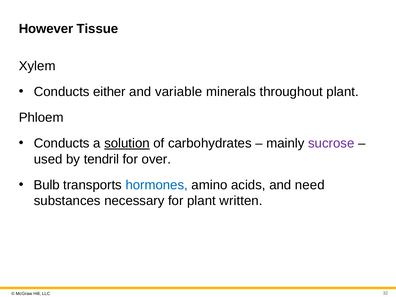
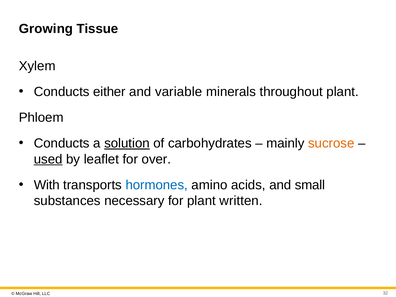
However: However -> Growing
sucrose colour: purple -> orange
used underline: none -> present
tendril: tendril -> leaflet
Bulb: Bulb -> With
need: need -> small
